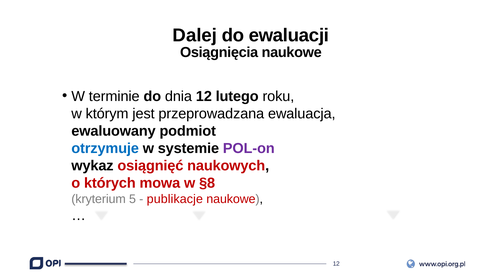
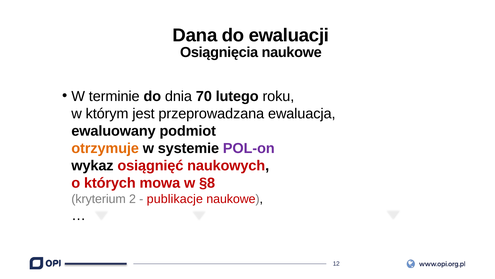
Dalej: Dalej -> Dana
dnia 12: 12 -> 70
otrzymuje colour: blue -> orange
5: 5 -> 2
